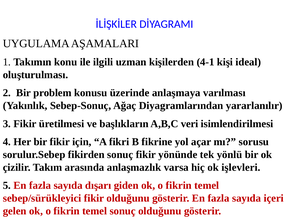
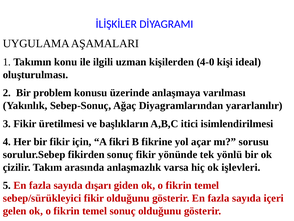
4-1: 4-1 -> 4-0
veri: veri -> itici
